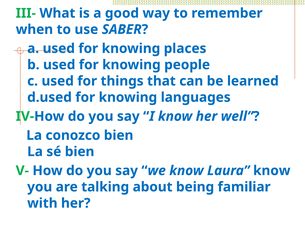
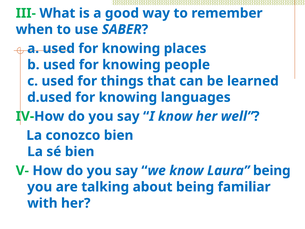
Laura know: know -> being
